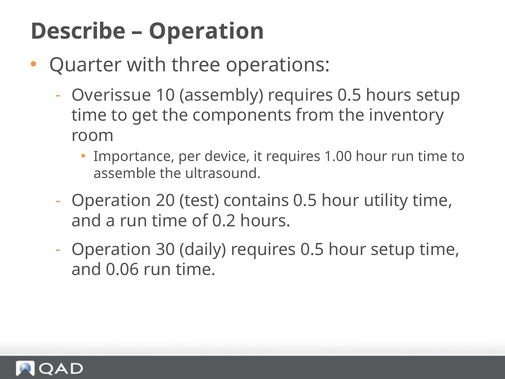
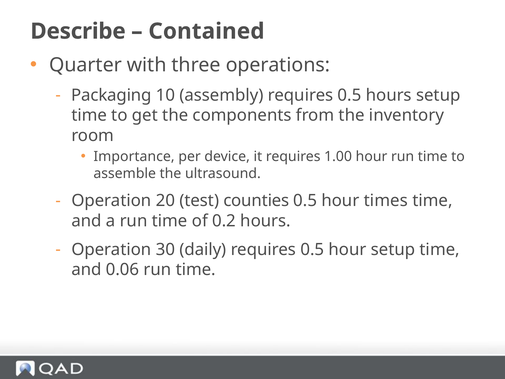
Operation at (206, 31): Operation -> Contained
Overissue: Overissue -> Packaging
contains: contains -> counties
utility: utility -> times
